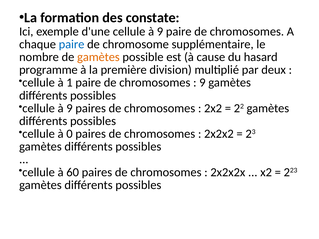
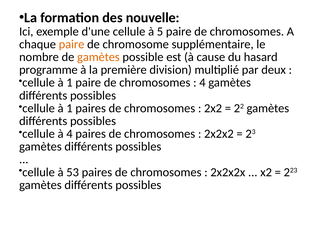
constate: constate -> nouvelle
cellule à 9: 9 -> 5
paire at (72, 44) colour: blue -> orange
9 at (202, 83): 9 -> 4
9 at (70, 108): 9 -> 1
à 0: 0 -> 4
60: 60 -> 53
